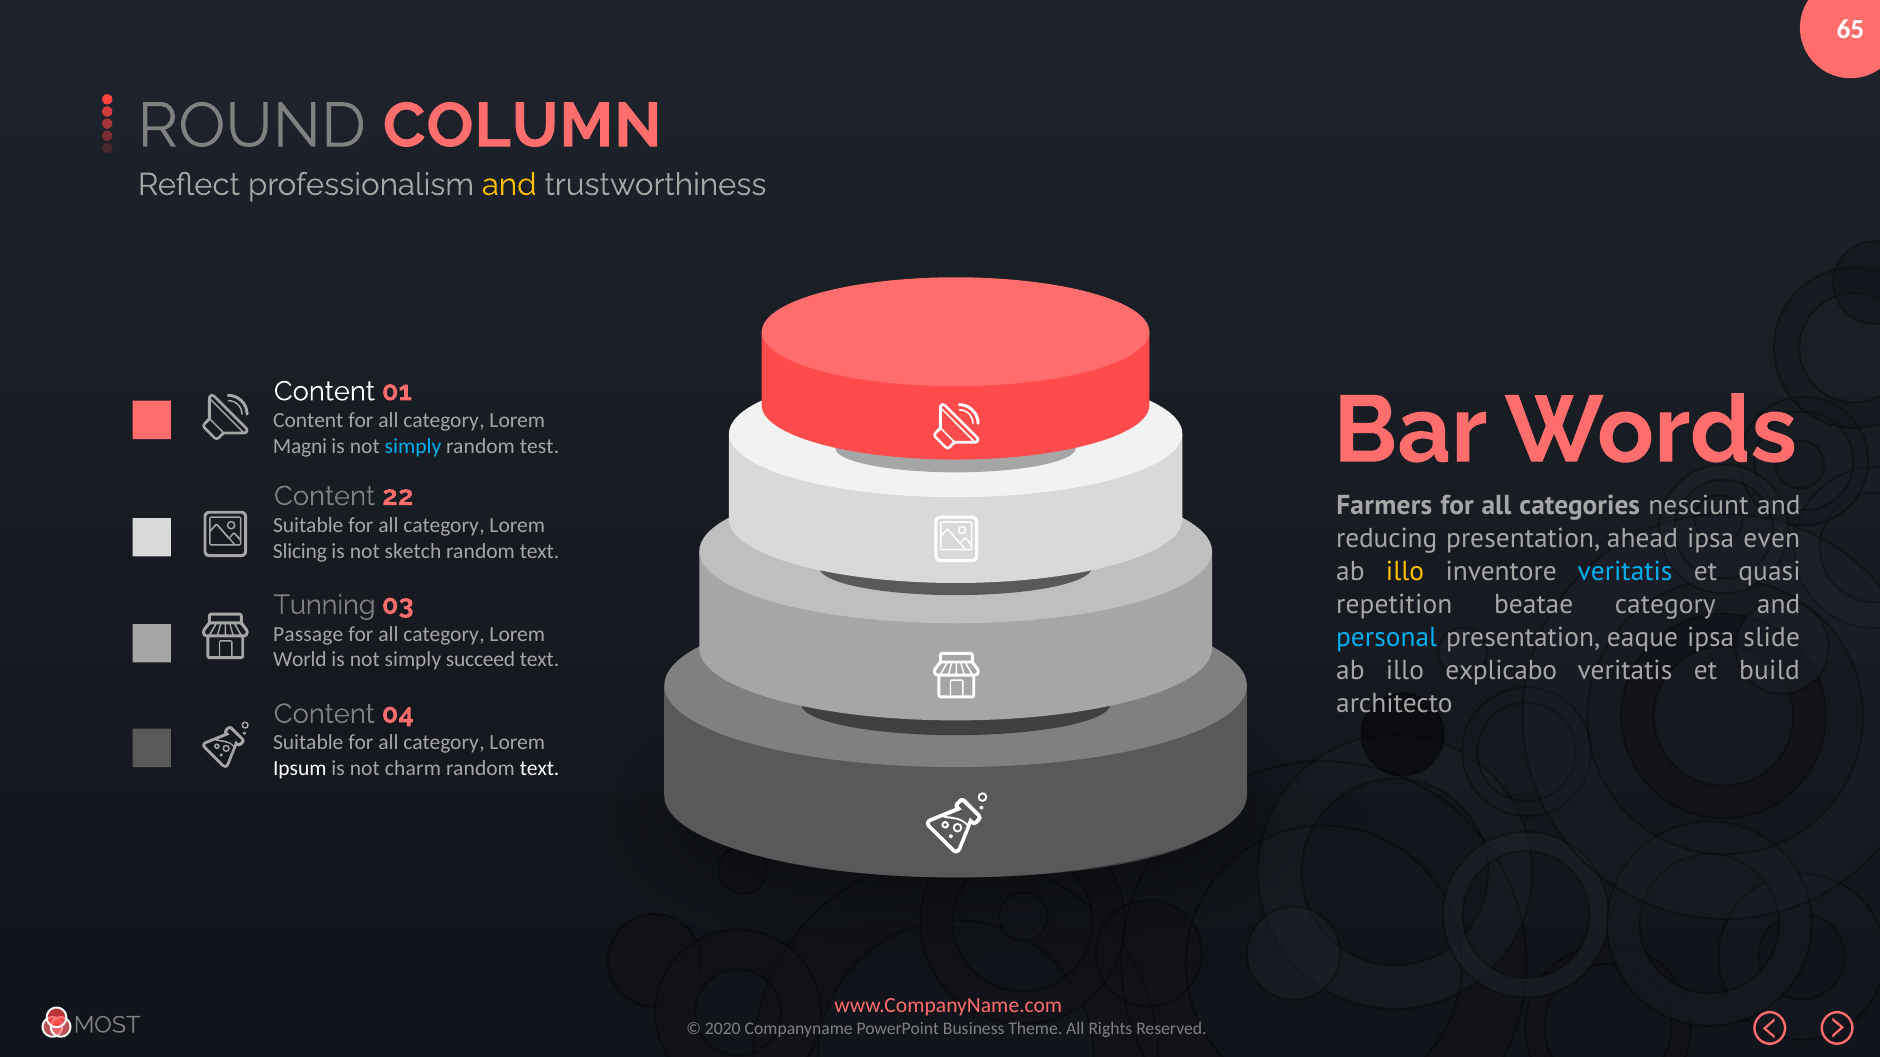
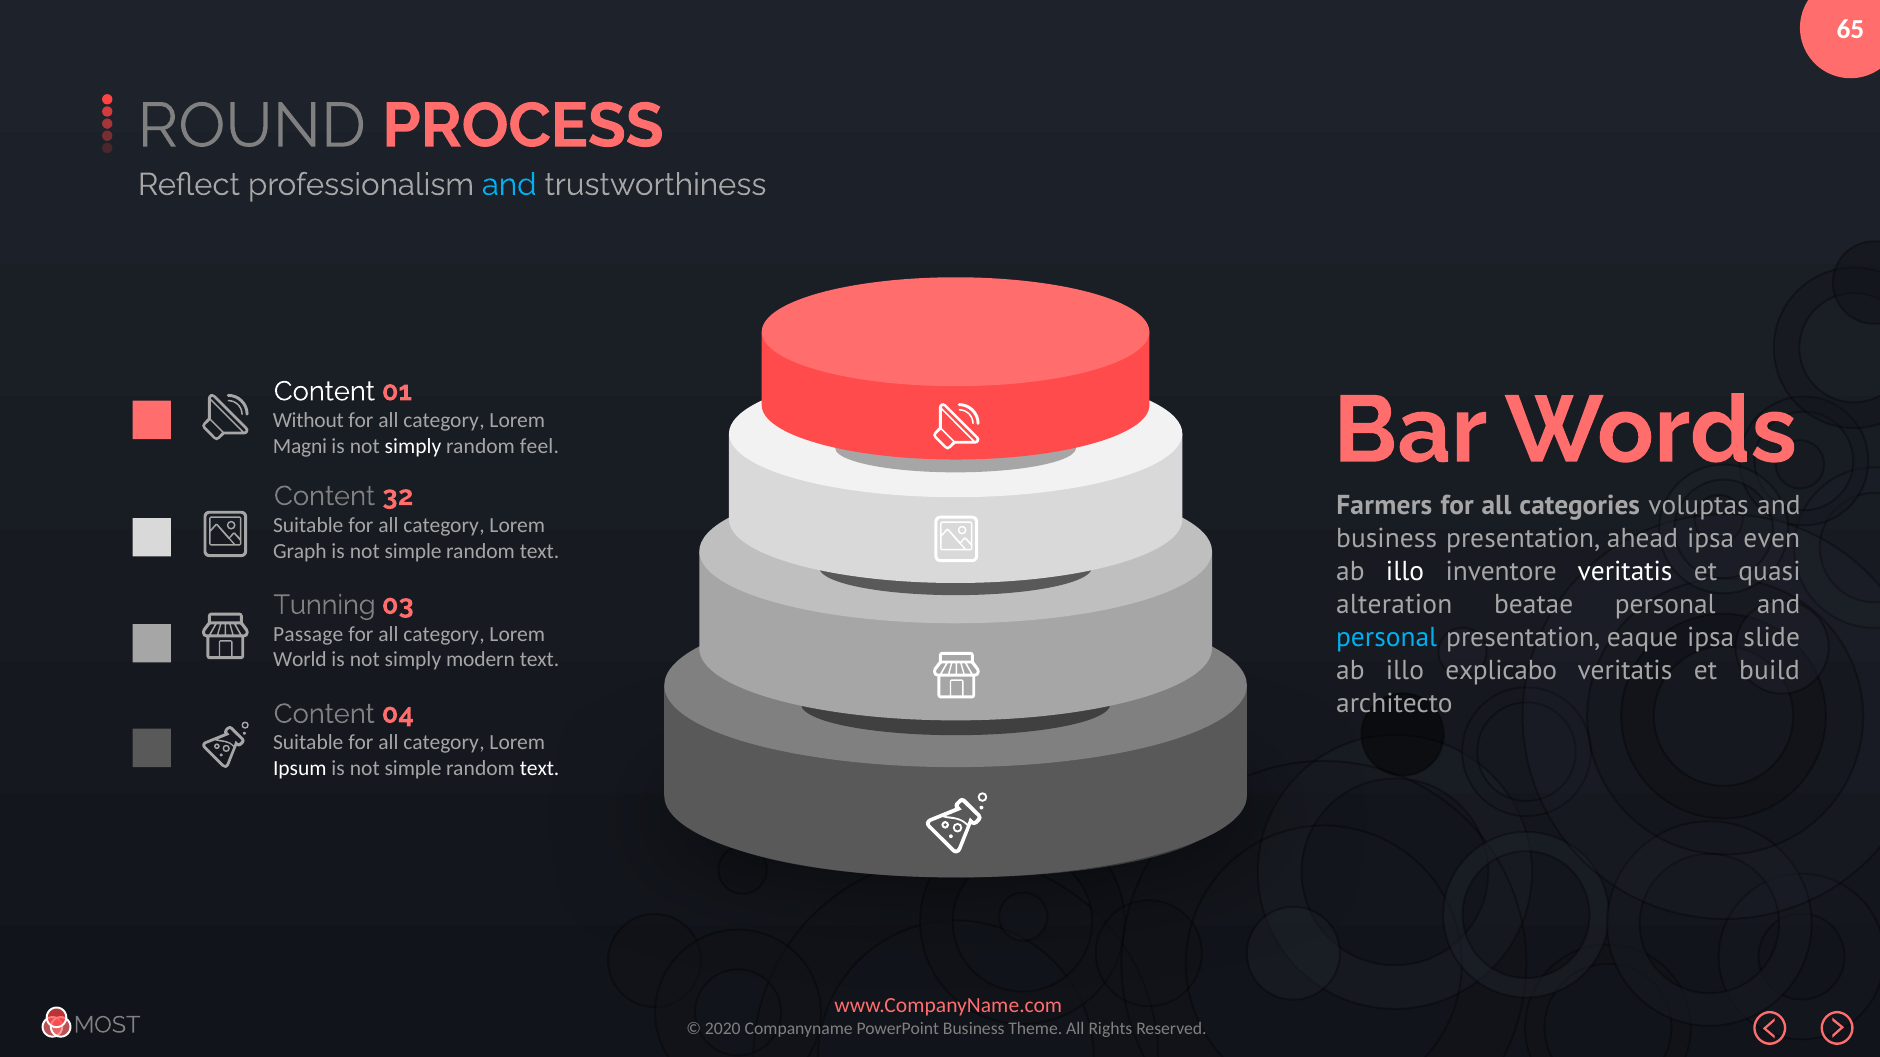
COLUMN: COLUMN -> PROCESS
and at (509, 185) colour: yellow -> light blue
Content at (308, 421): Content -> Without
simply at (413, 446) colour: light blue -> white
test: test -> feel
22: 22 -> 32
nesciunt: nesciunt -> voluptas
reducing at (1387, 539): reducing -> business
Slicing: Slicing -> Graph
sketch at (413, 551): sketch -> simple
illo at (1405, 572) colour: yellow -> white
veritatis at (1625, 572) colour: light blue -> white
repetition: repetition -> alteration
beatae category: category -> personal
succeed: succeed -> modern
charm at (413, 769): charm -> simple
